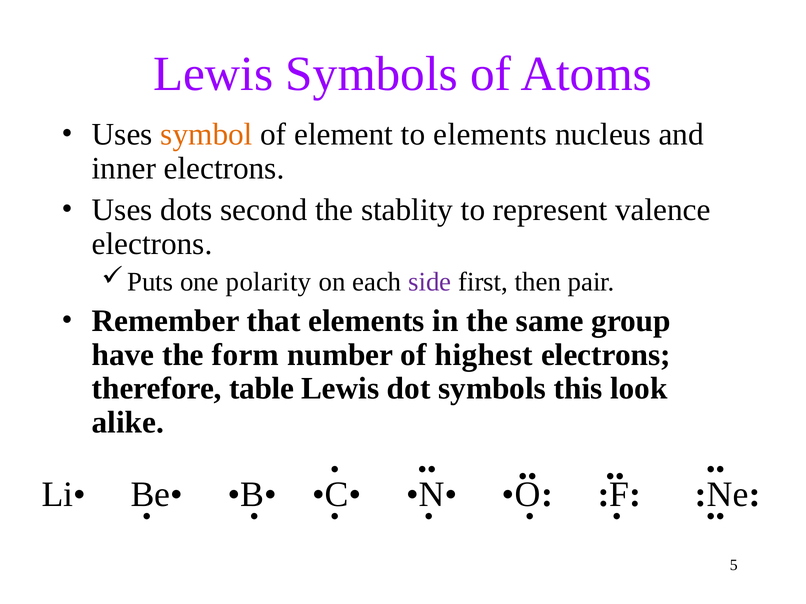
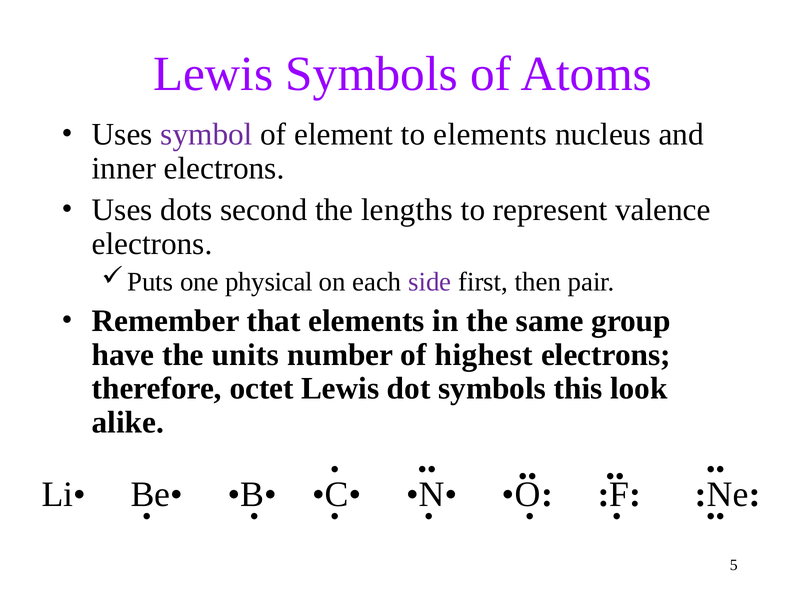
symbol colour: orange -> purple
stablity: stablity -> lengths
polarity: polarity -> physical
form: form -> units
table: table -> octet
